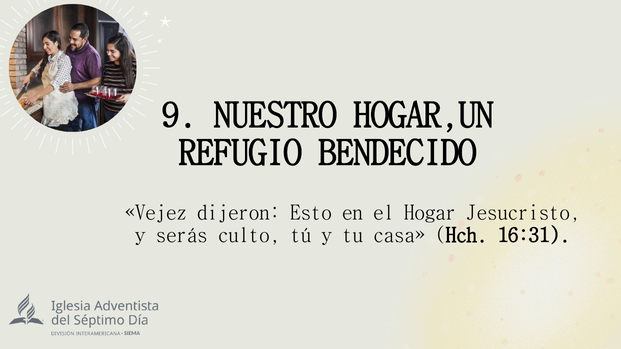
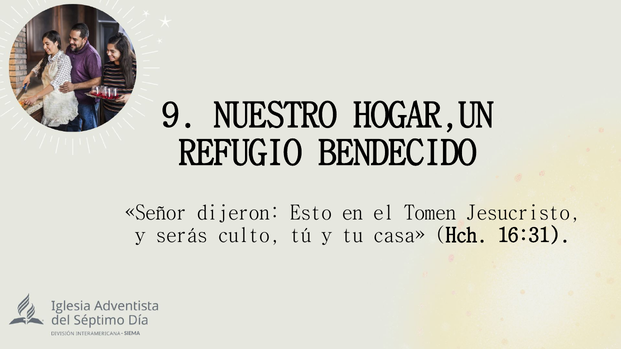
Vejez: Vejez -> Señor
Hogar: Hogar -> Tomen
